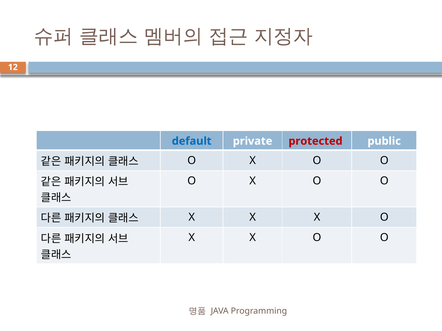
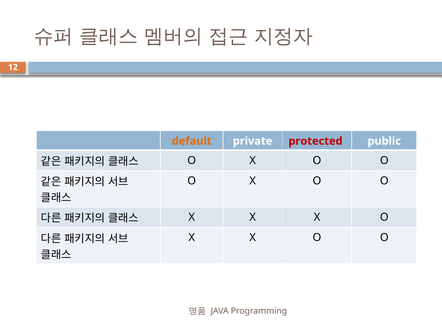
default colour: blue -> orange
